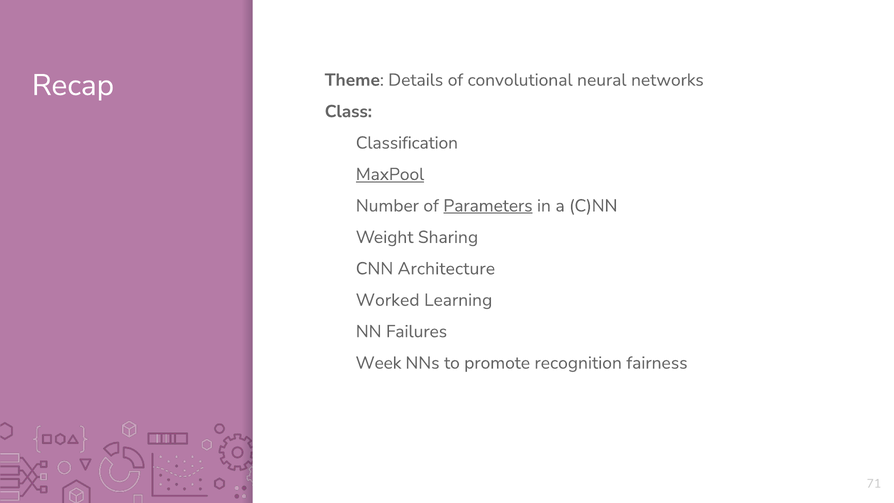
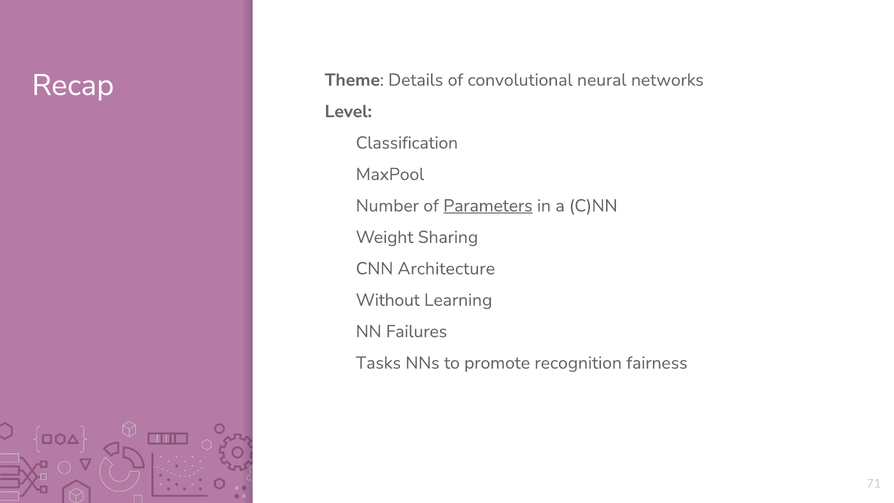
Class: Class -> Level
MaxPool underline: present -> none
Worked: Worked -> Without
Week: Week -> Tasks
